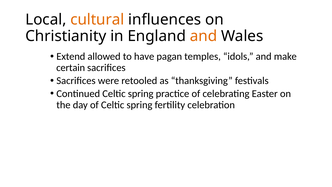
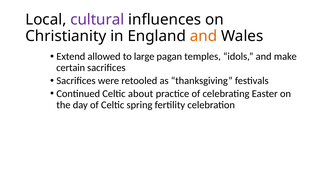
cultural colour: orange -> purple
have: have -> large
Continued Celtic spring: spring -> about
